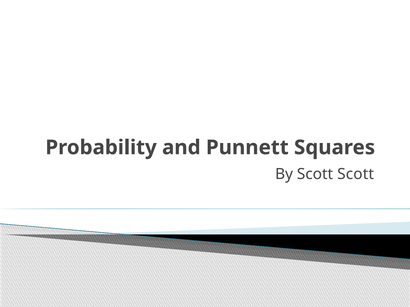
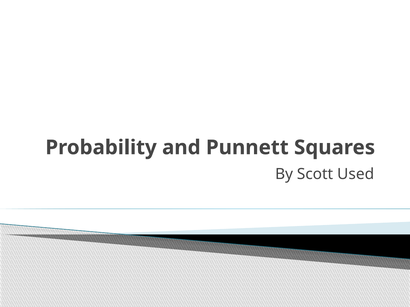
Scott Scott: Scott -> Used
